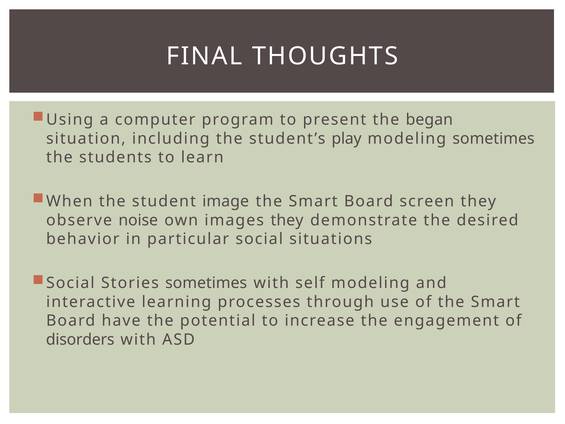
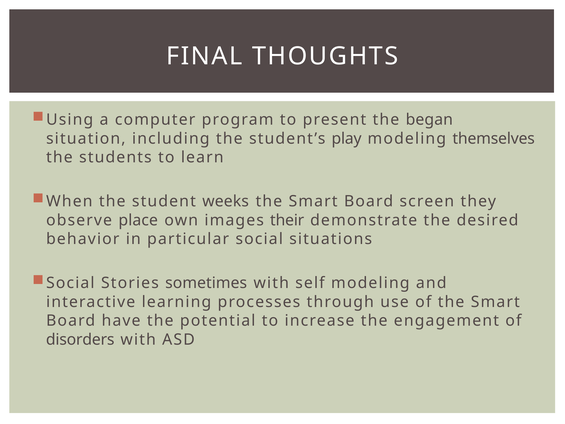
modeling sometimes: sometimes -> themselves
image: image -> weeks
noise: noise -> place
images they: they -> their
